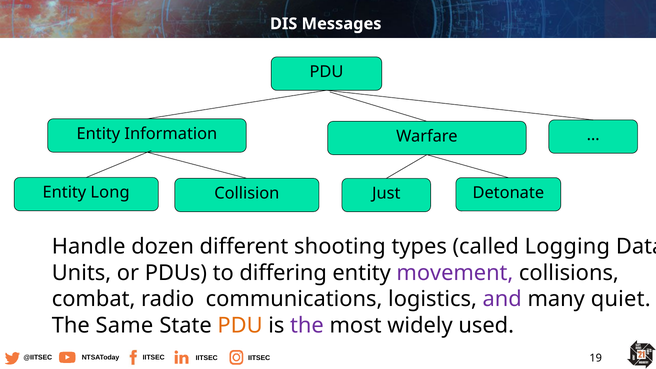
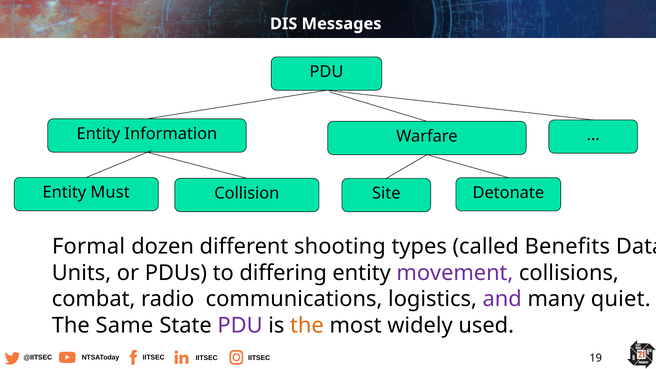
Long: Long -> Must
Just: Just -> Site
Handle: Handle -> Formal
Logging: Logging -> Benefits
PDU at (240, 325) colour: orange -> purple
the at (307, 325) colour: purple -> orange
